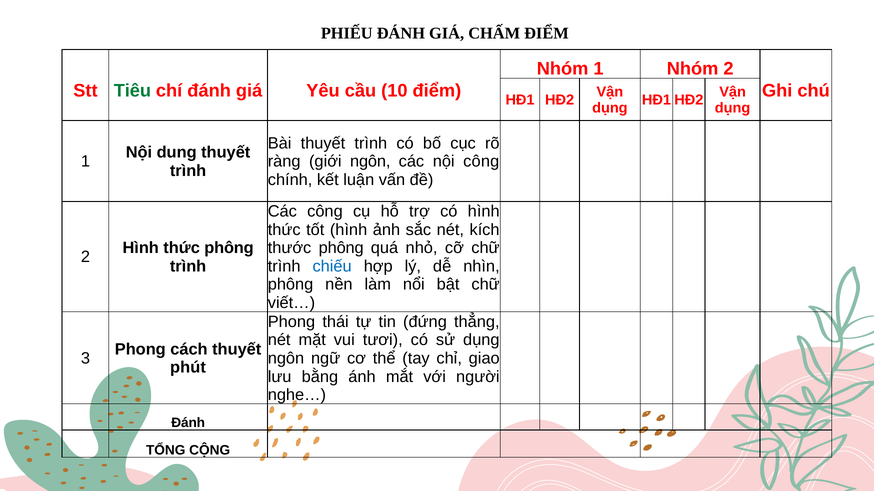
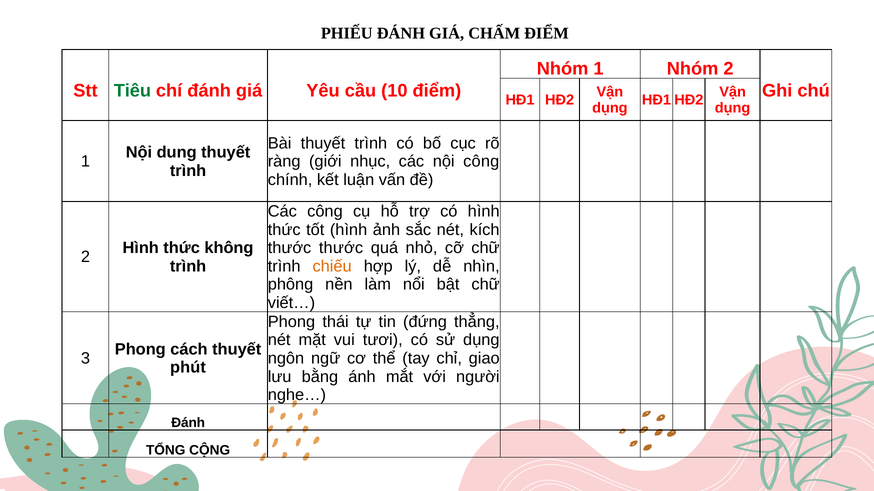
giới ngôn: ngôn -> nhục
thức phông: phông -> không
thước phông: phông -> thước
chiếu colour: blue -> orange
